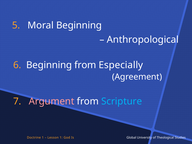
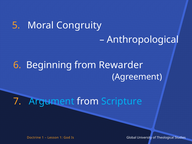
Moral Beginning: Beginning -> Congruity
Especially: Especially -> Rewarder
Argument colour: pink -> light blue
